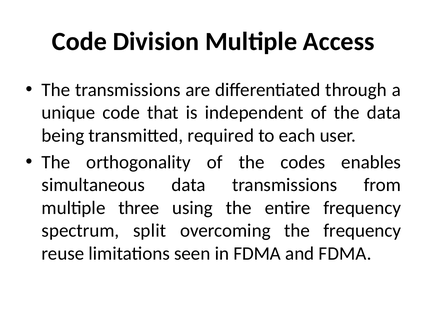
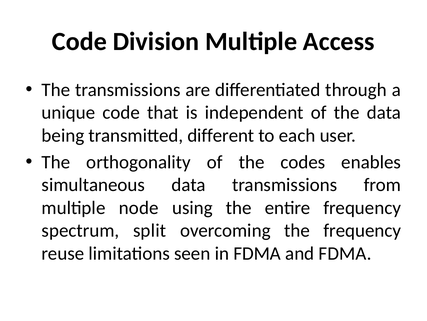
required: required -> different
three: three -> node
